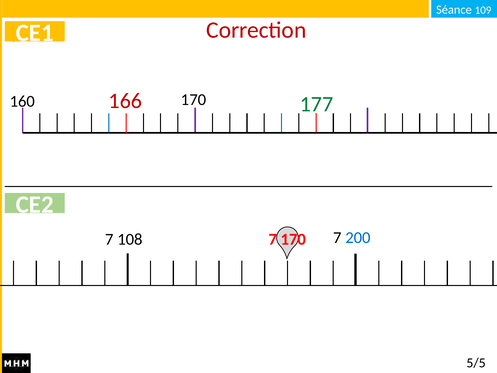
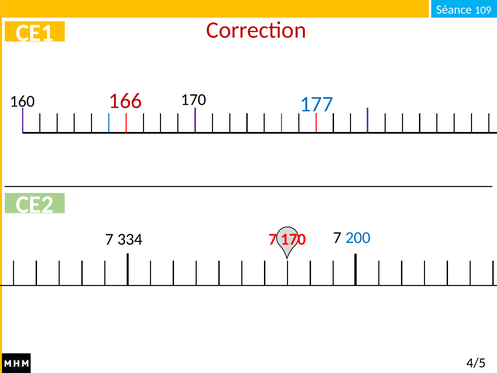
177 colour: green -> blue
108: 108 -> 334
5/5: 5/5 -> 4/5
